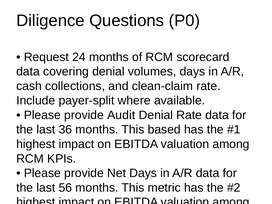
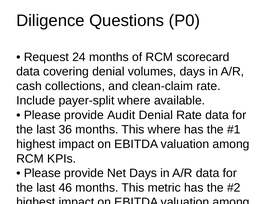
This based: based -> where
56: 56 -> 46
